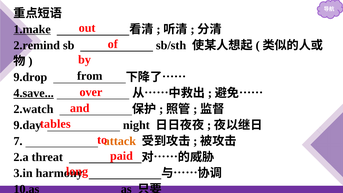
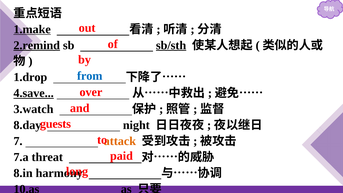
2.remind underline: none -> present
sb/sth underline: none -> present
from colour: black -> blue
9.drop: 9.drop -> 1.drop
2.watch: 2.watch -> 3.watch
tables: tables -> guests
9.day: 9.day -> 8.day
2.a: 2.a -> 7.a
3.in: 3.in -> 8.in
